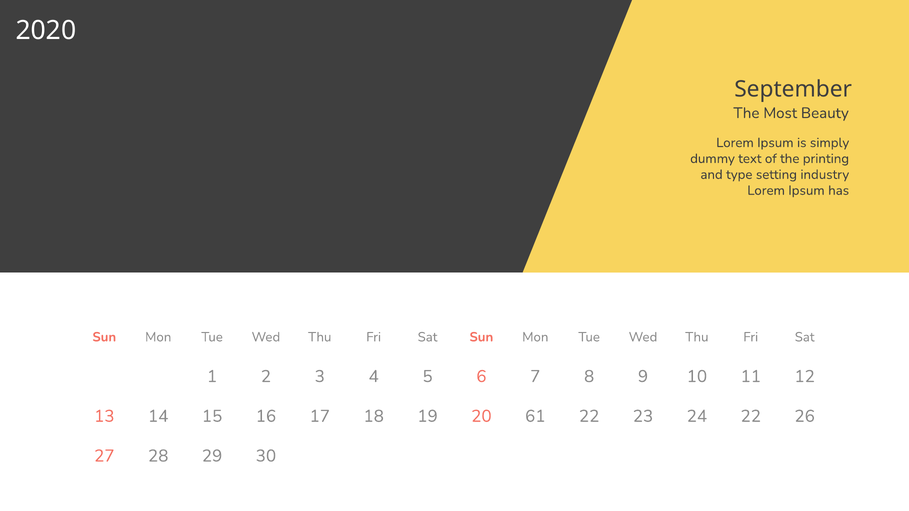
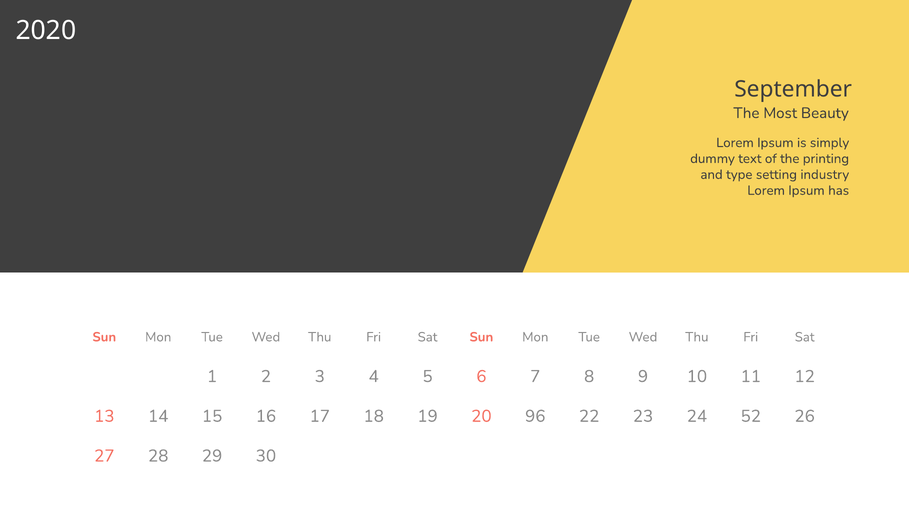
61: 61 -> 96
24 22: 22 -> 52
